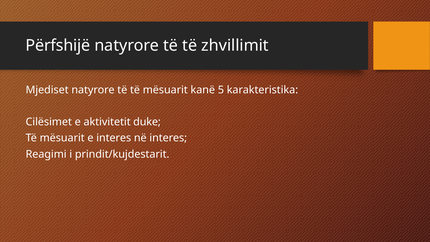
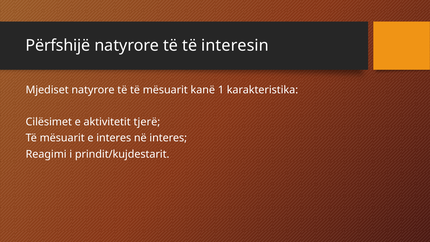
zhvillimit: zhvillimit -> interesin
5: 5 -> 1
duke: duke -> tjerë
